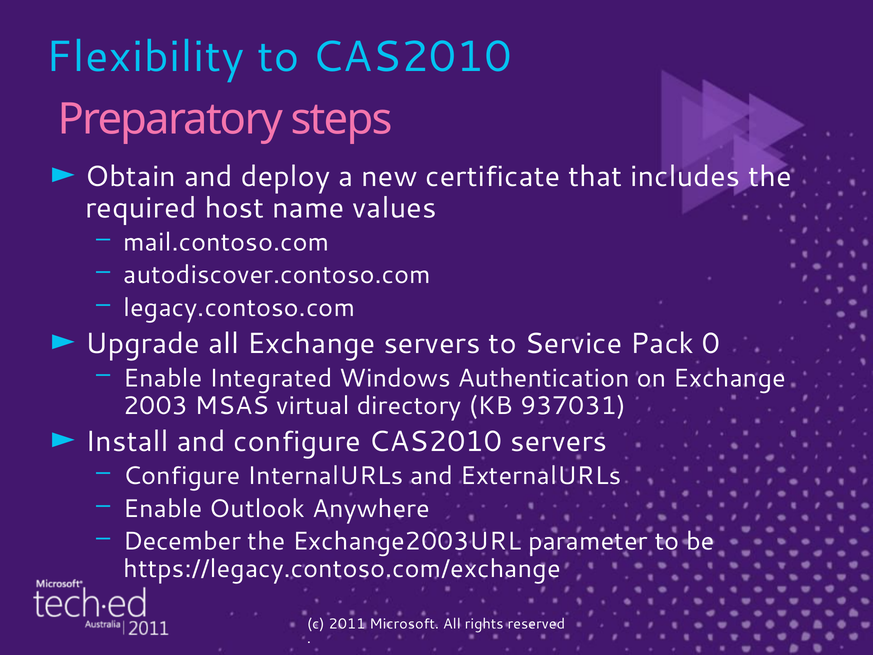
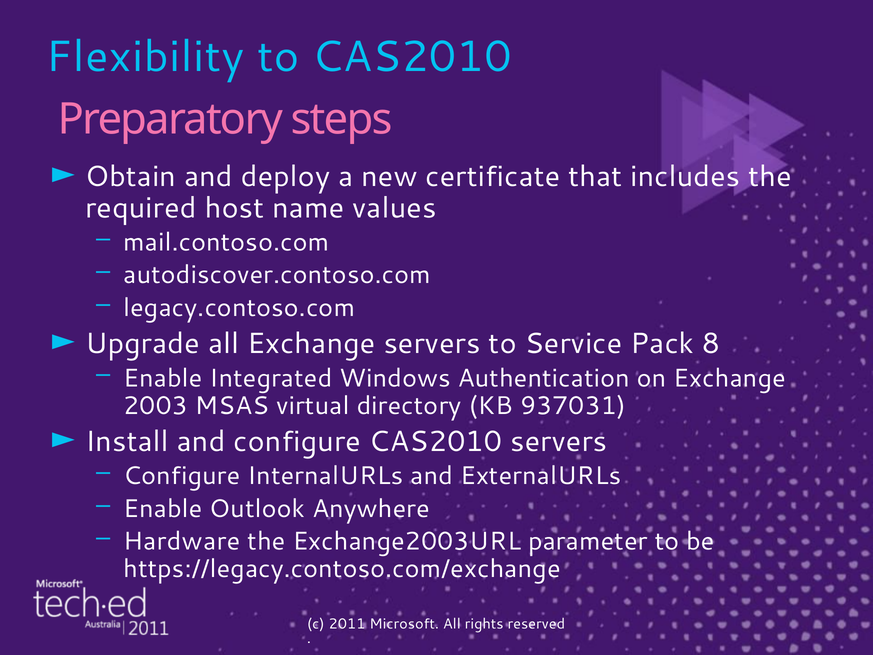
0: 0 -> 8
December: December -> Hardware
